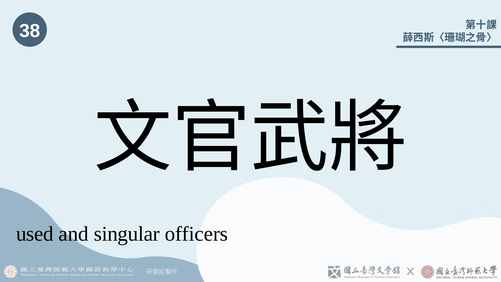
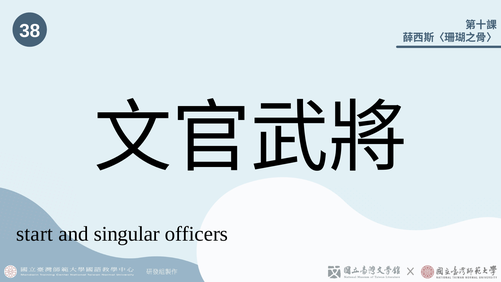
used: used -> start
